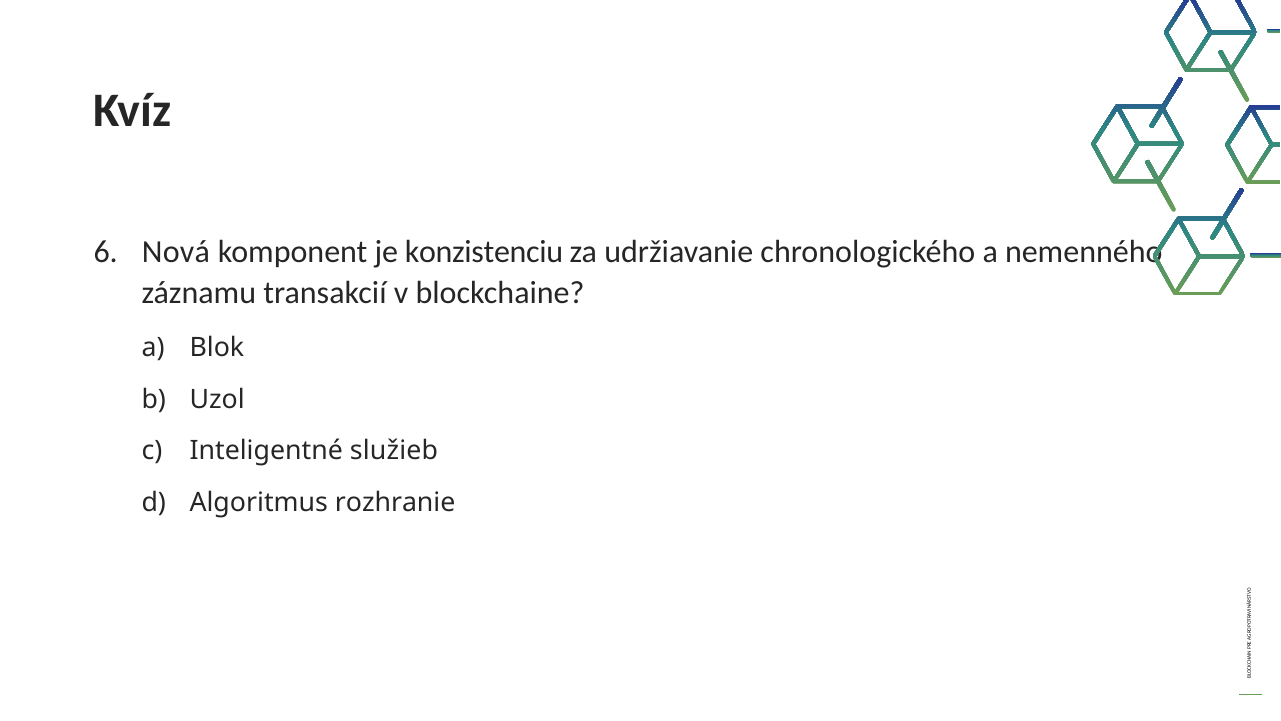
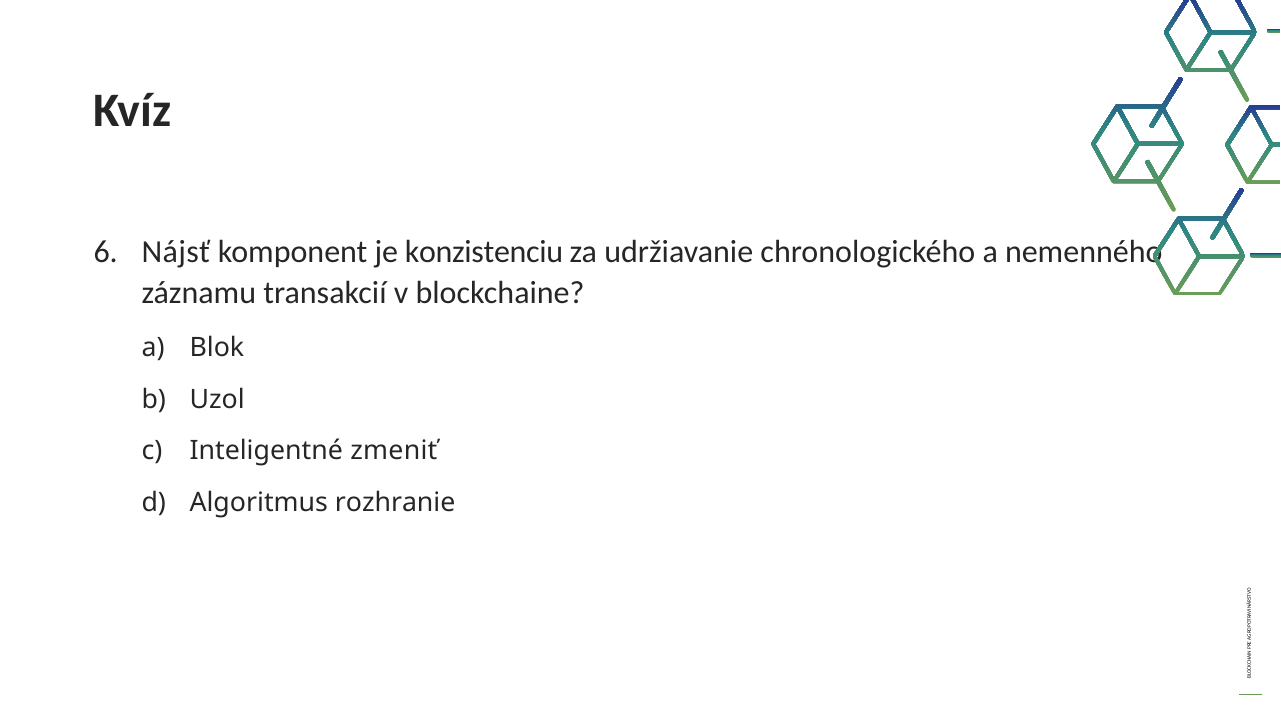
Nová: Nová -> Nájsť
služieb: služieb -> zmeniť
